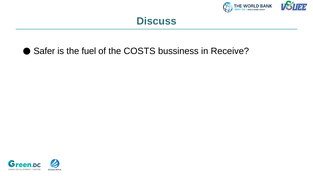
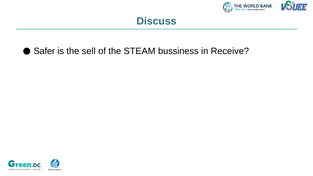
fuel: fuel -> sell
COSTS: COSTS -> STEAM
